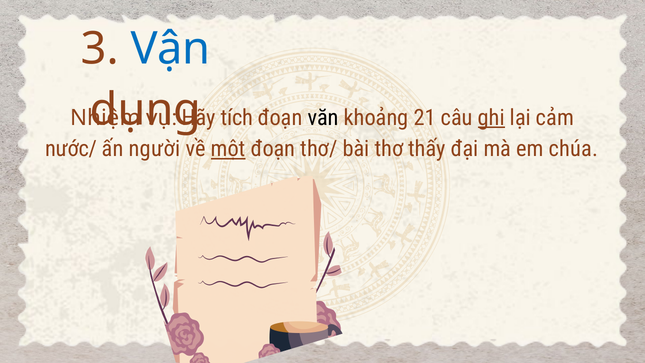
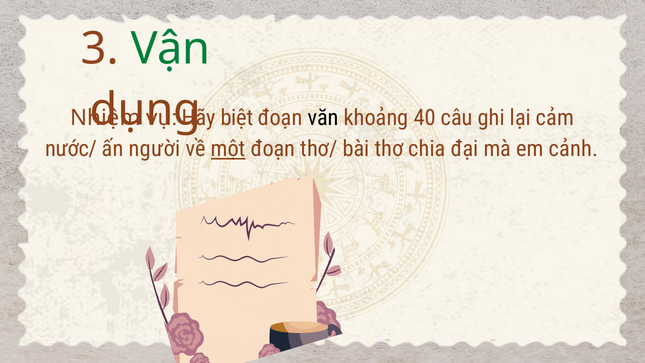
Vận colour: blue -> green
tích: tích -> biệt
21: 21 -> 40
ghi underline: present -> none
thấy: thấy -> chia
chúa: chúa -> cảnh
